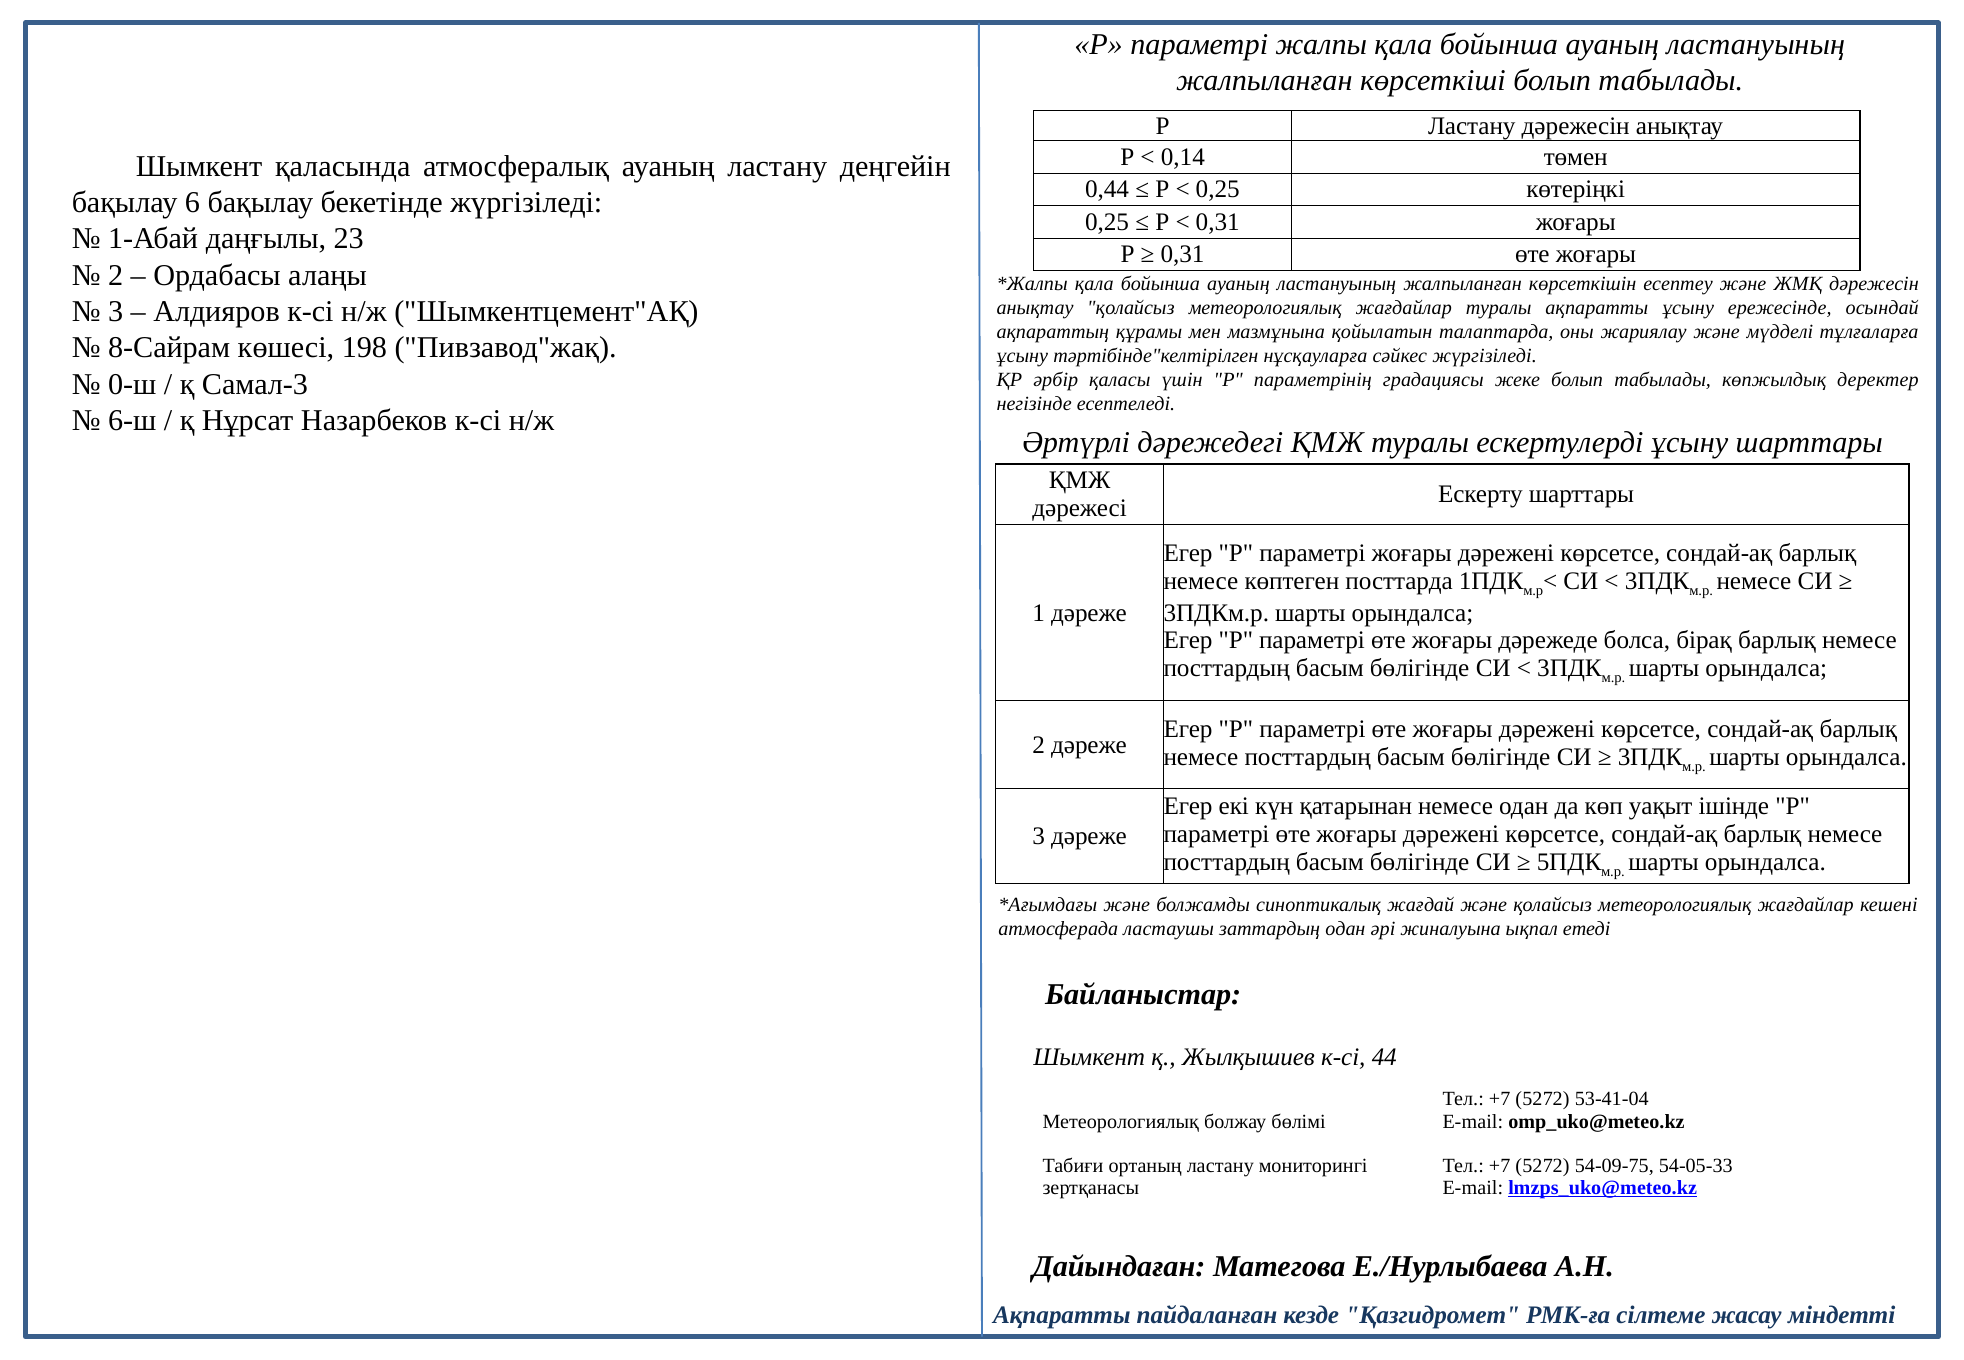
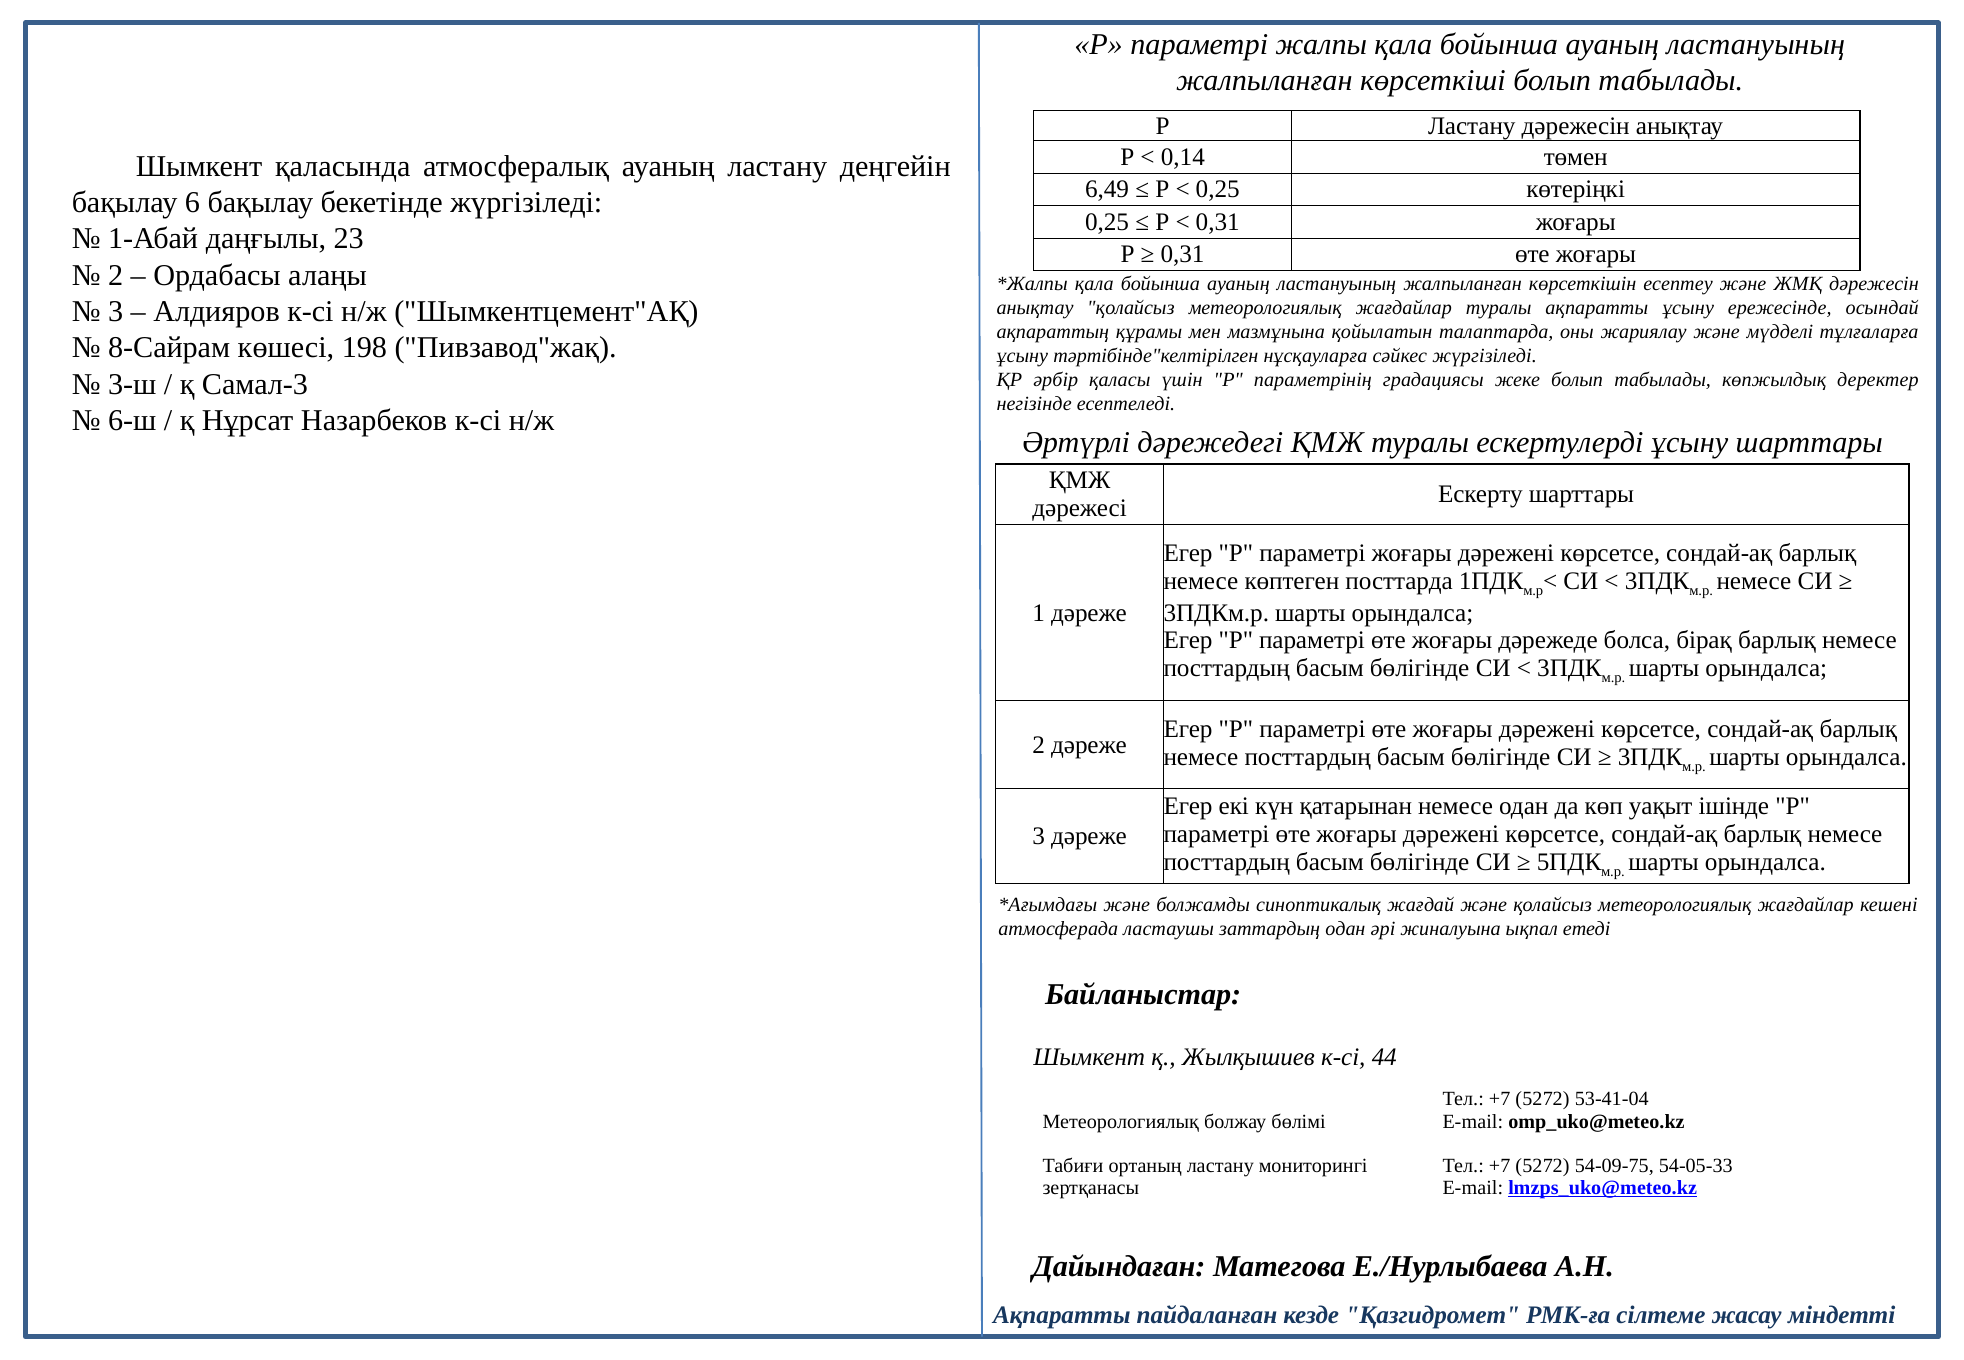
0,44: 0,44 -> 6,49
0-ш: 0-ш -> 3-ш
